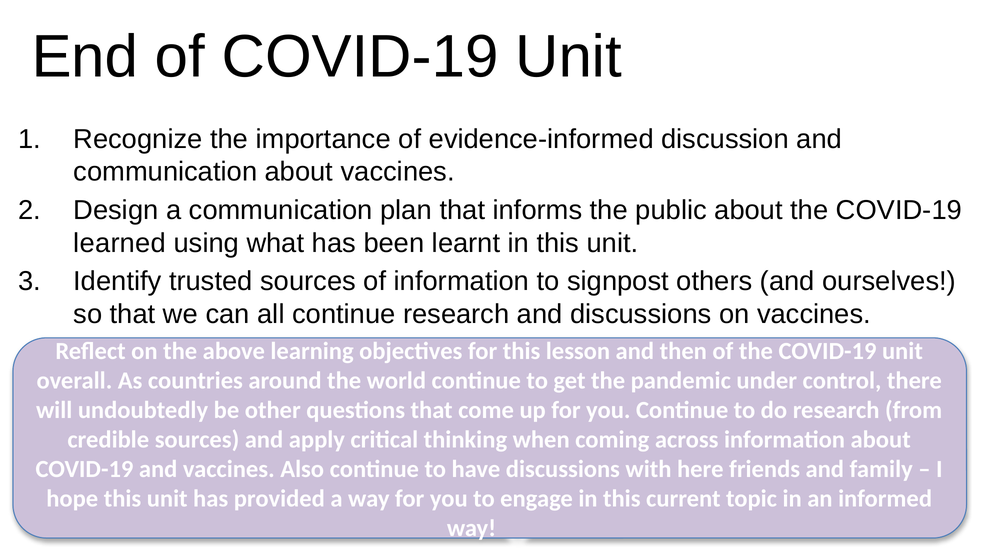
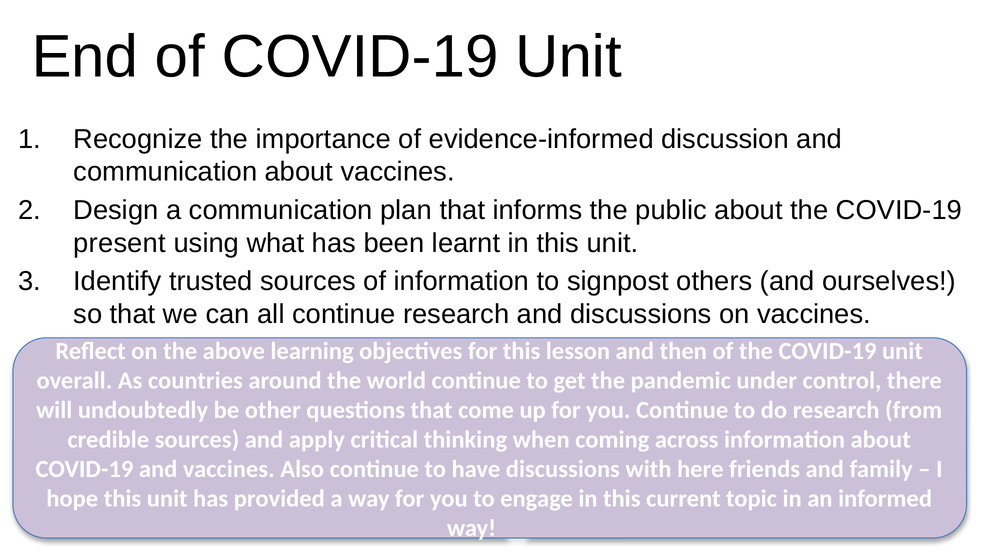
learned: learned -> present
